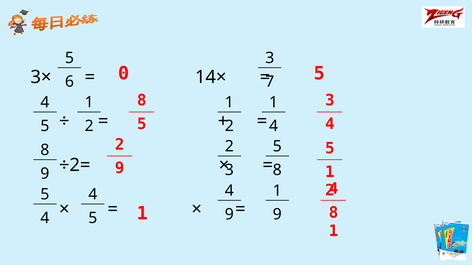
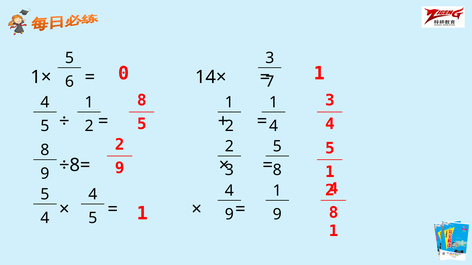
0 5: 5 -> 1
3×: 3× -> 1×
÷2=: ÷2= -> ÷8=
